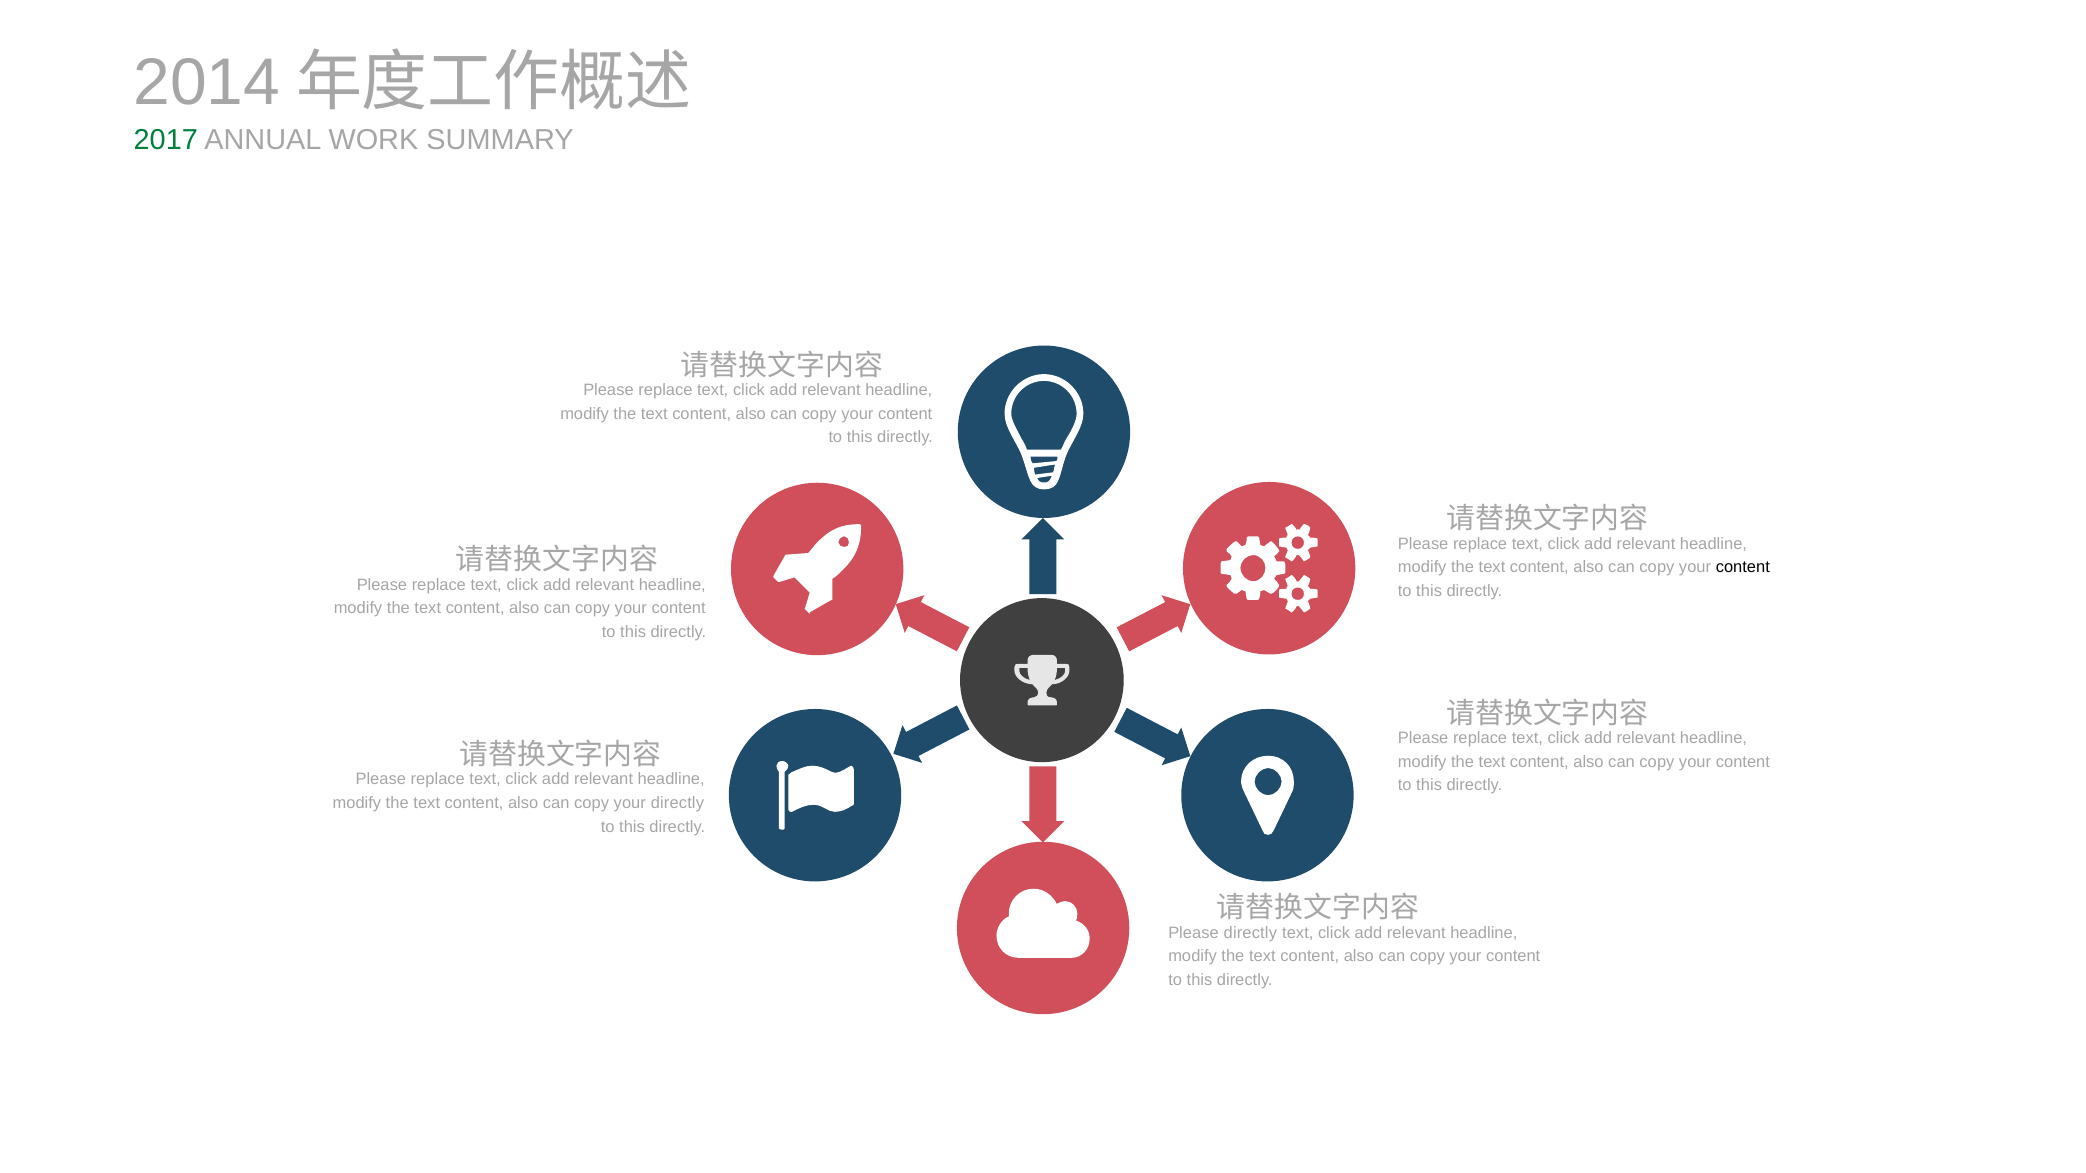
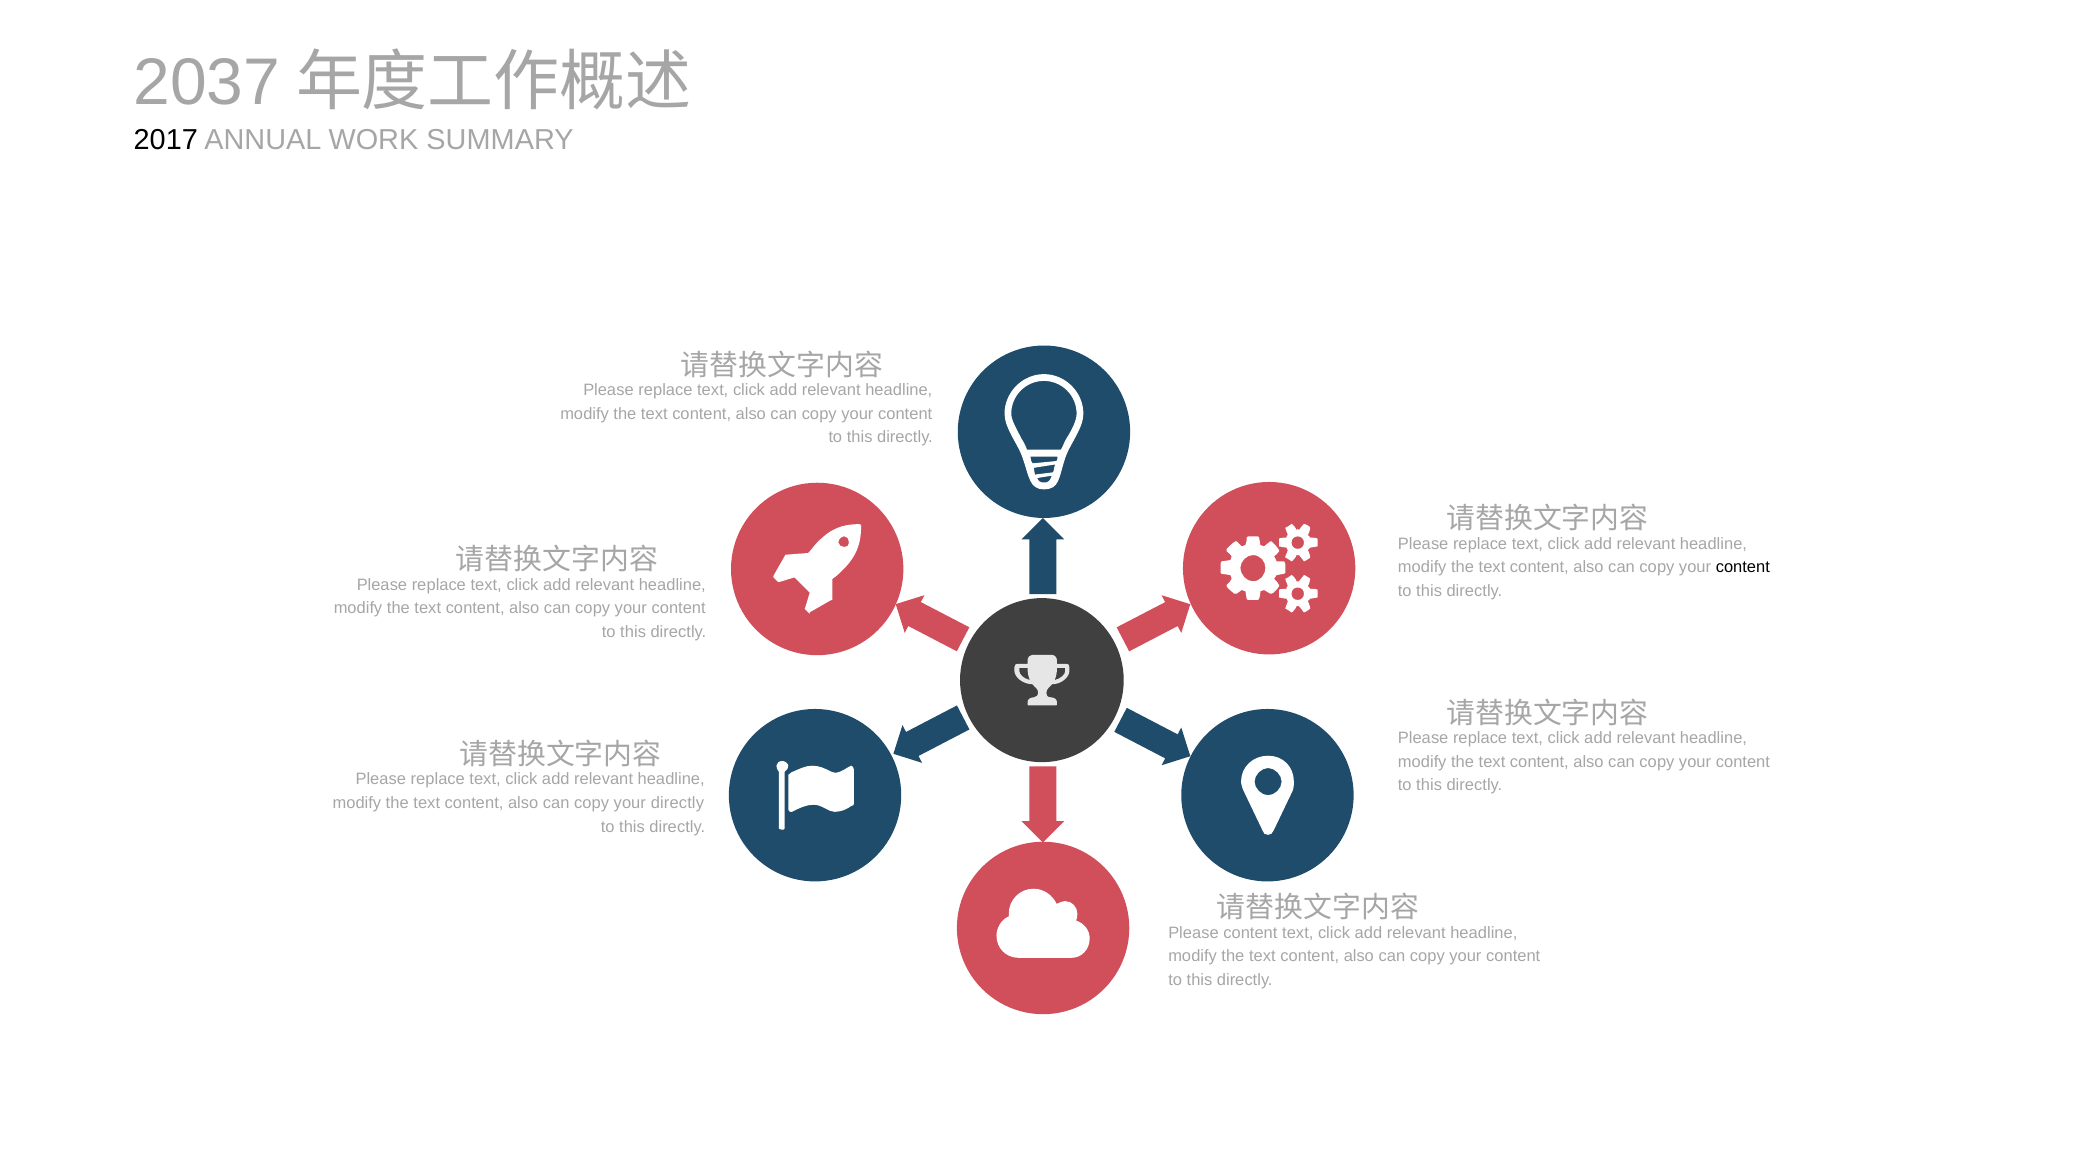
2014: 2014 -> 2037
2017 colour: green -> black
Please directly: directly -> content
